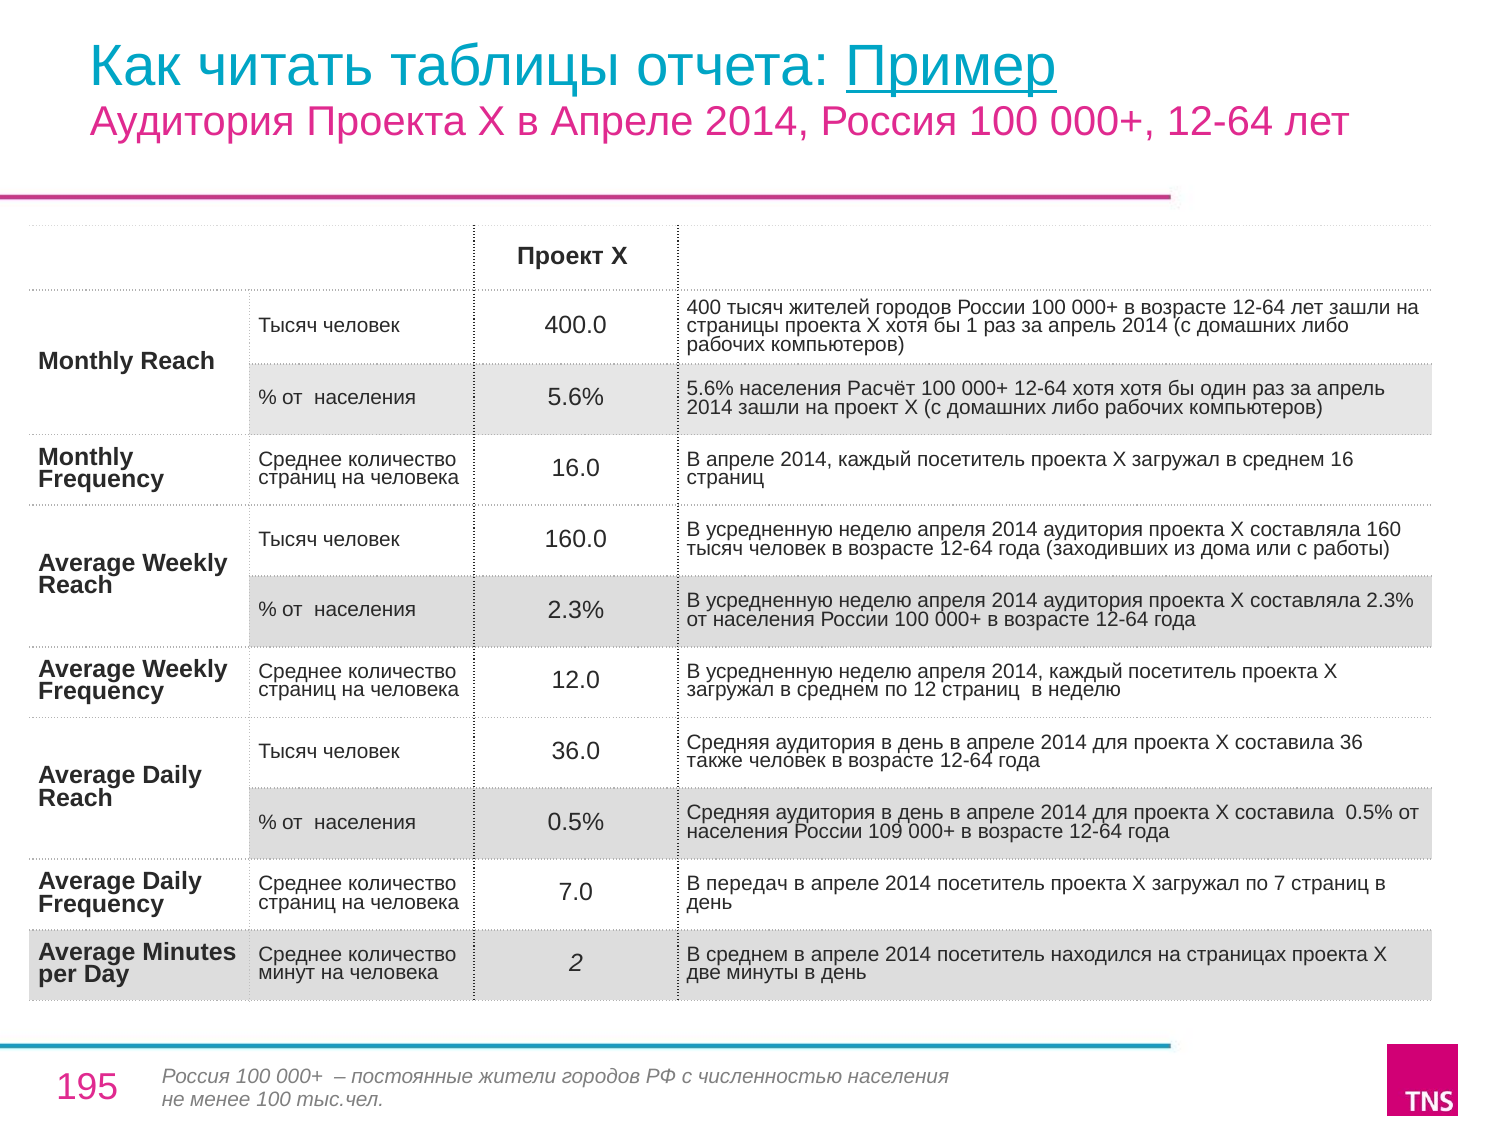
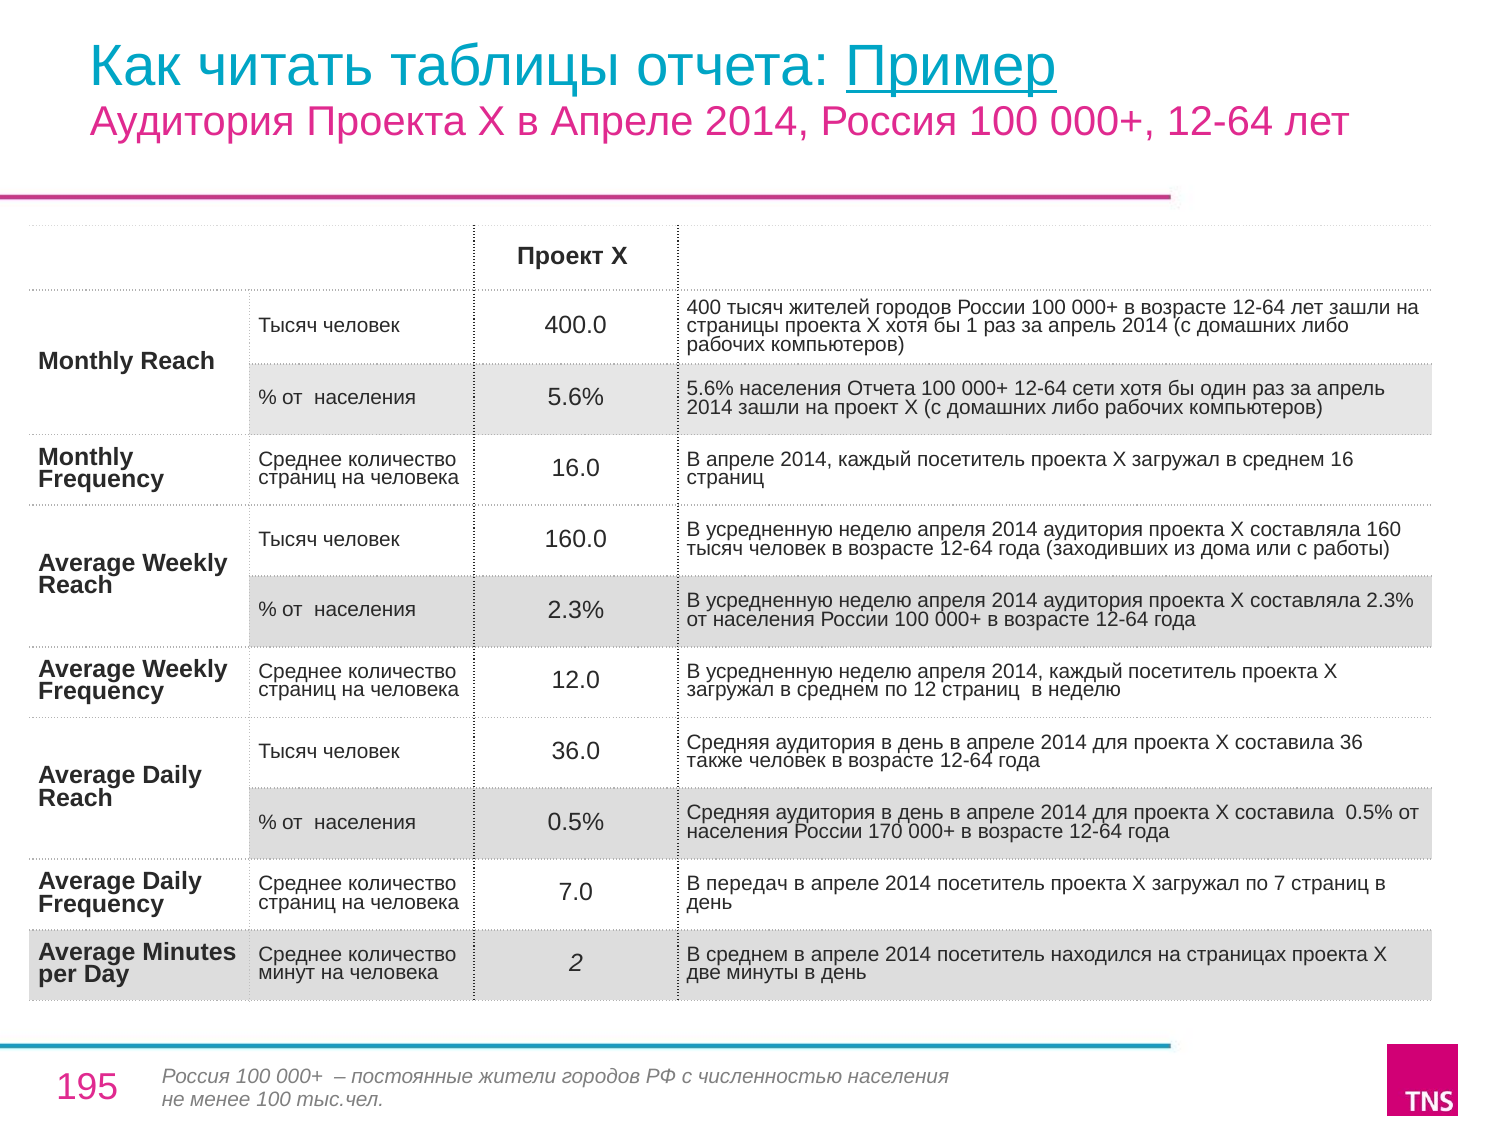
населения Расчёт: Расчёт -> Отчета
12-64 хотя: хотя -> сети
109: 109 -> 170
